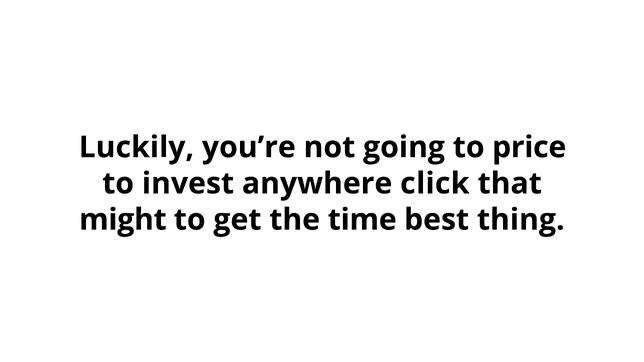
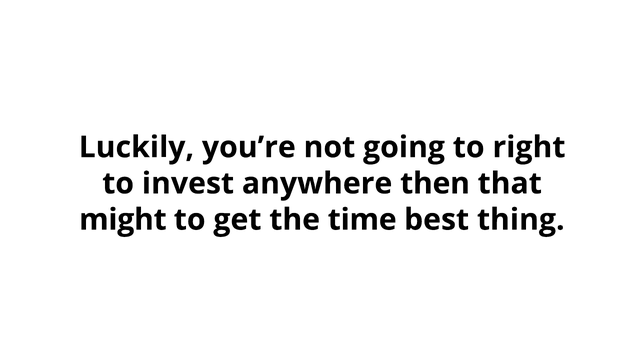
price: price -> right
click: click -> then
